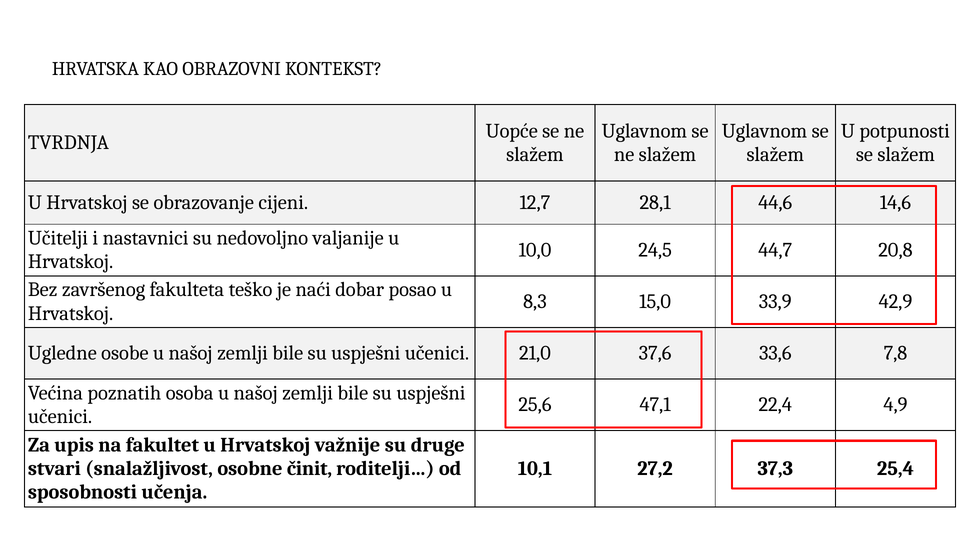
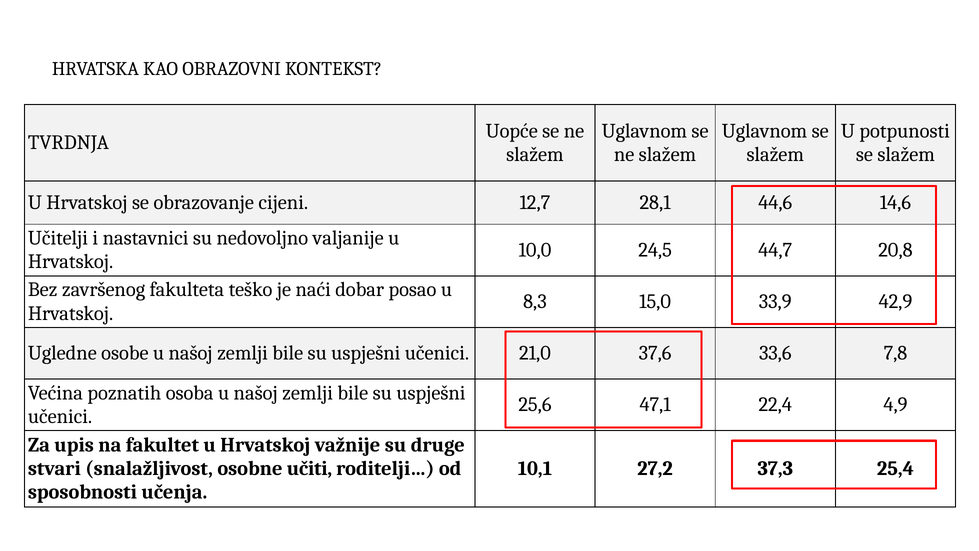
činit: činit -> učiti
